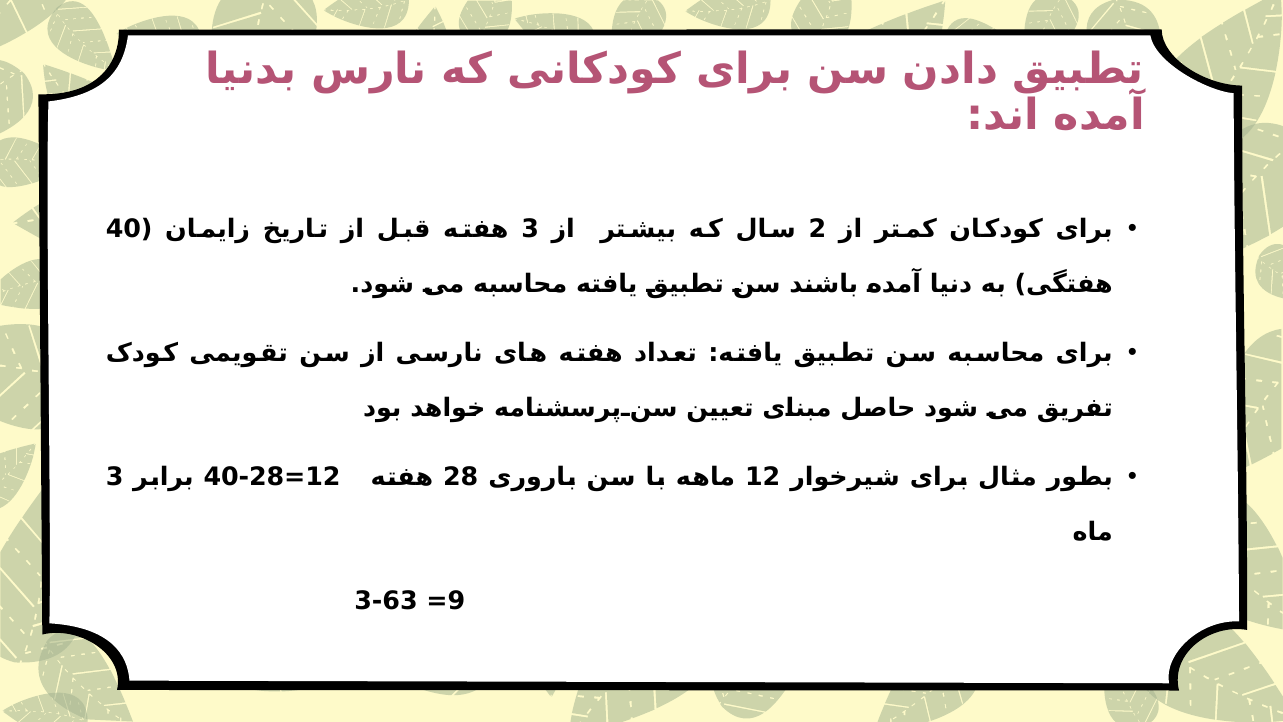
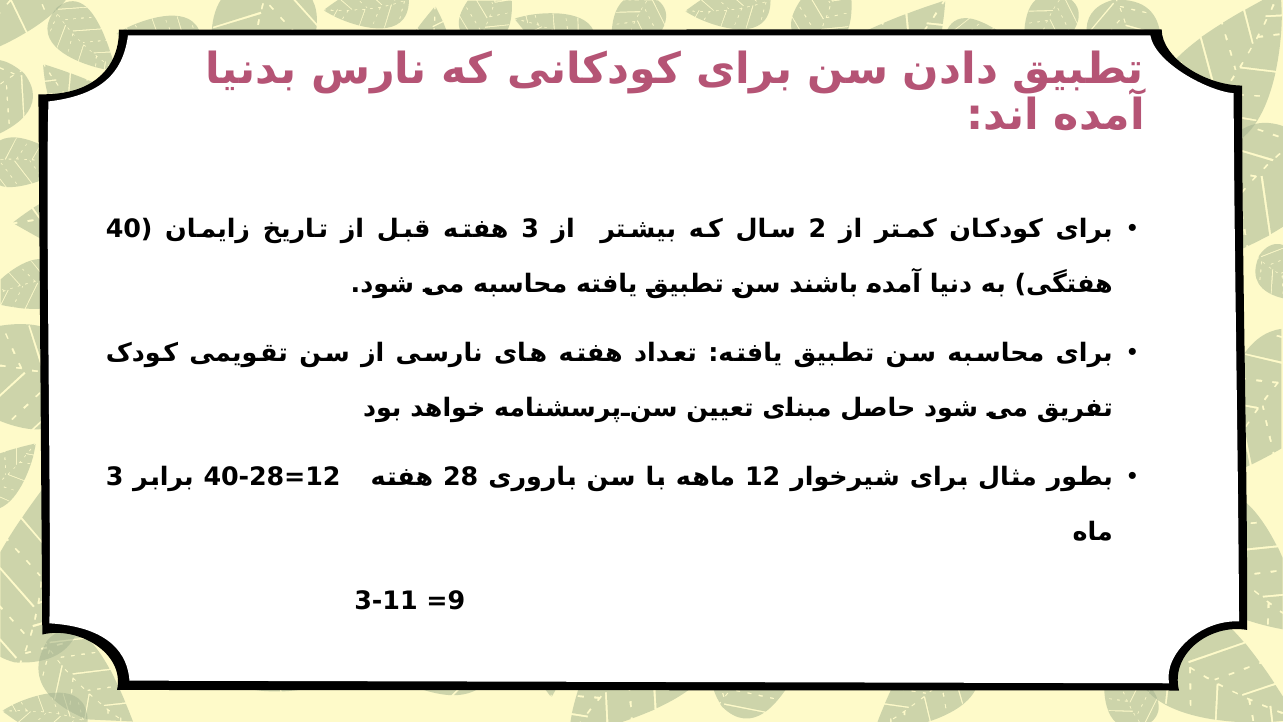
3-63: 3-63 -> 3-11
